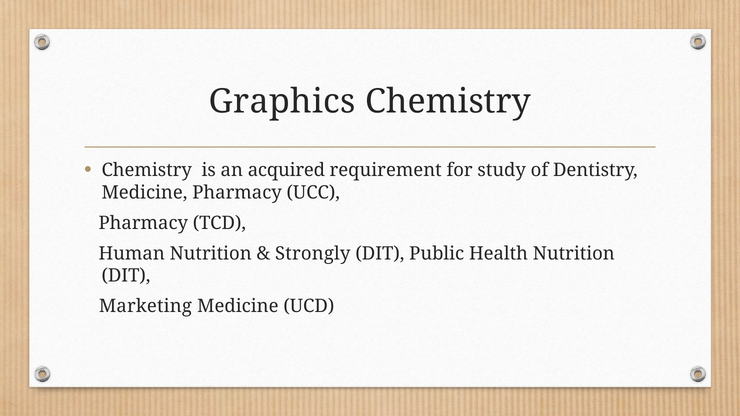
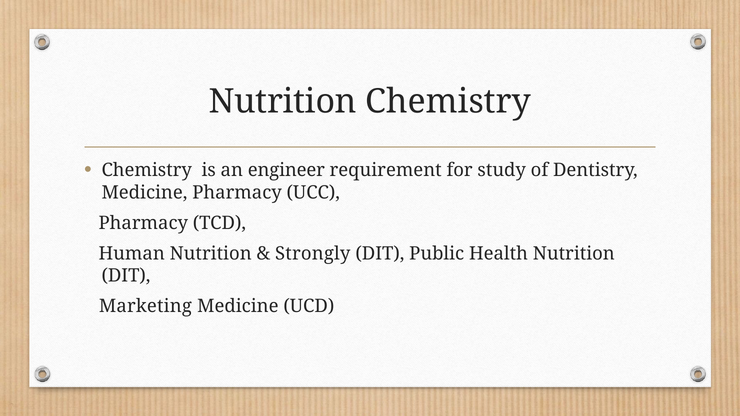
Graphics at (282, 102): Graphics -> Nutrition
acquired: acquired -> engineer
